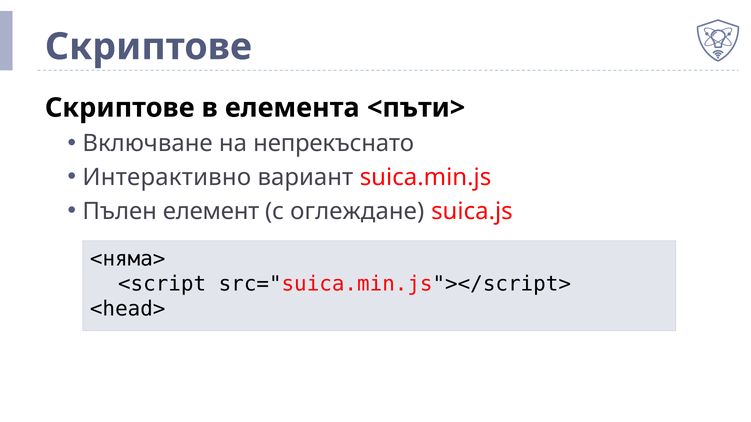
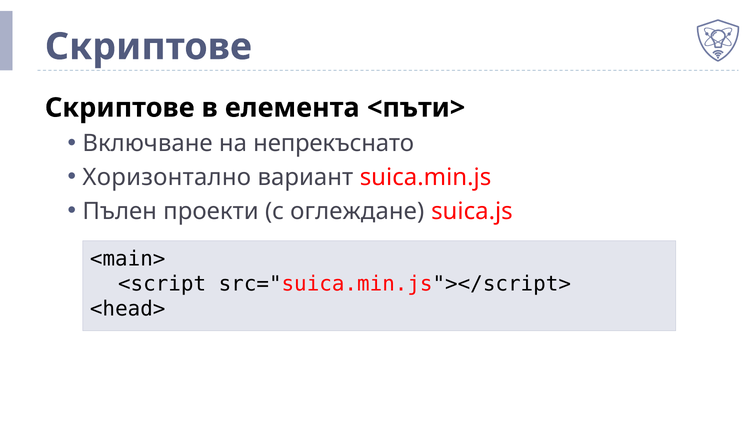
Интерактивно: Интерактивно -> Хоризонтално
елемент: елемент -> проекти
<няма>: <няма> -> <main>
